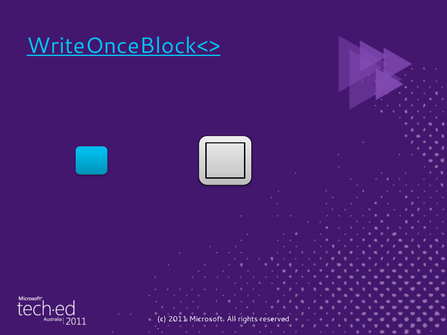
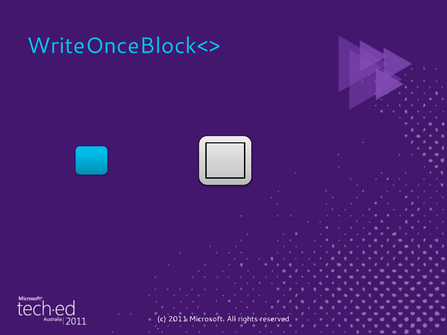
WriteOnceBlock<> underline: present -> none
